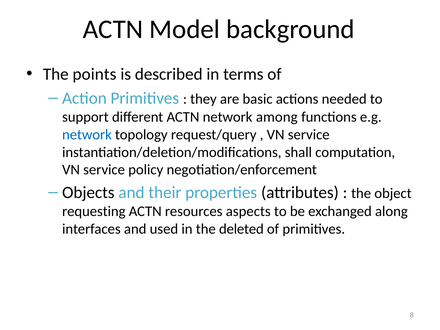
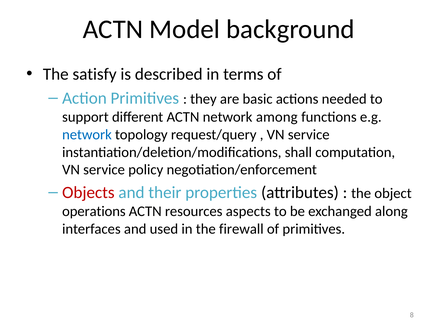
points: points -> satisfy
Objects colour: black -> red
requesting: requesting -> operations
deleted: deleted -> firewall
